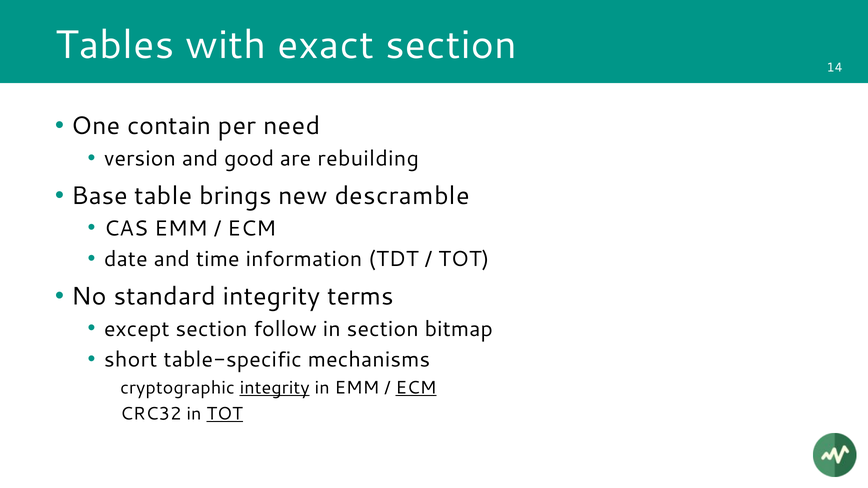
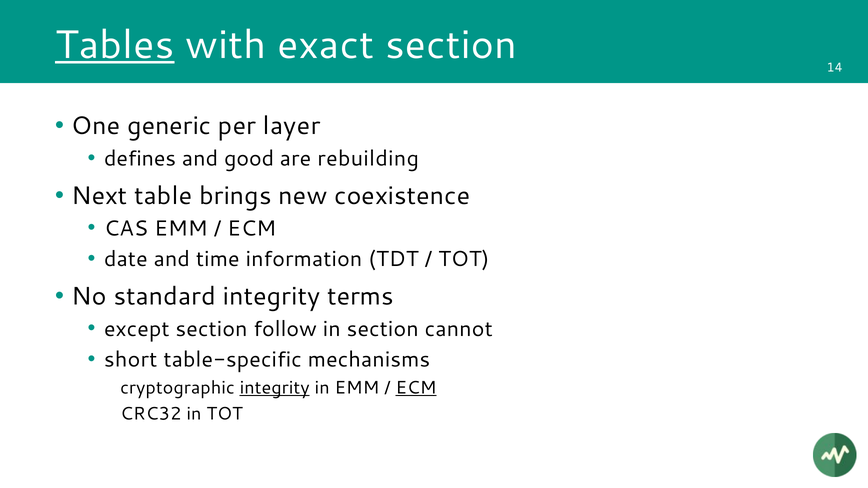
Tables underline: none -> present
contain: contain -> generic
need: need -> layer
version: version -> defines
Base: Base -> Next
descramble: descramble -> coexistence
bitmap: bitmap -> cannot
TOT at (225, 414) underline: present -> none
